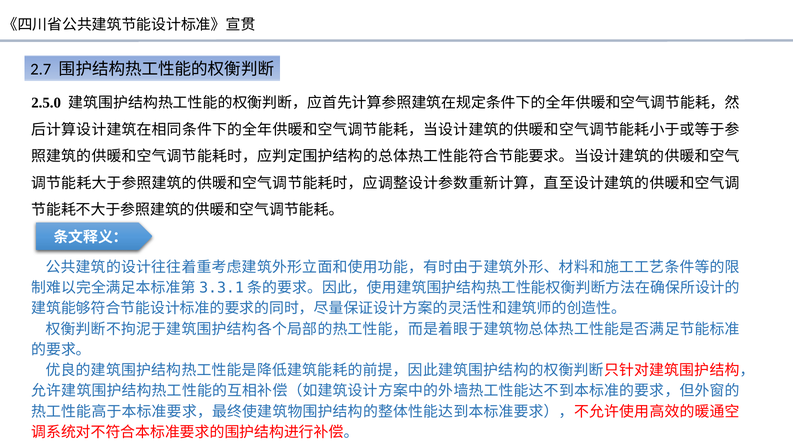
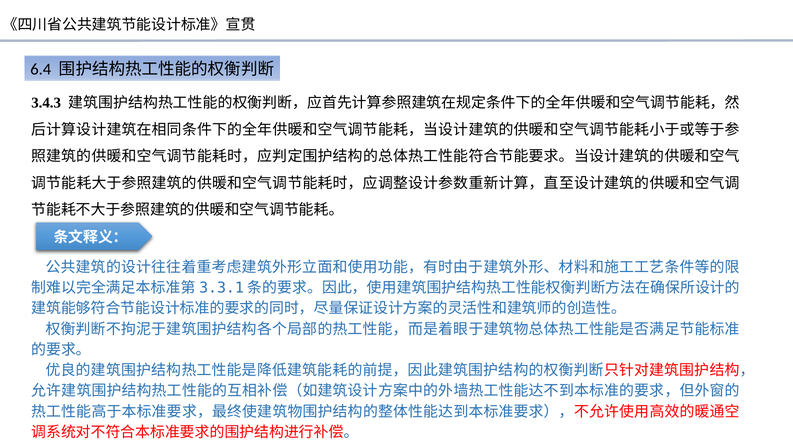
2.7: 2.7 -> 6.4
2.5.0: 2.5.0 -> 3.4.3
